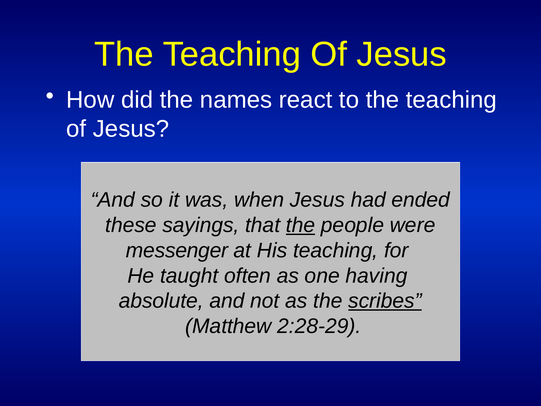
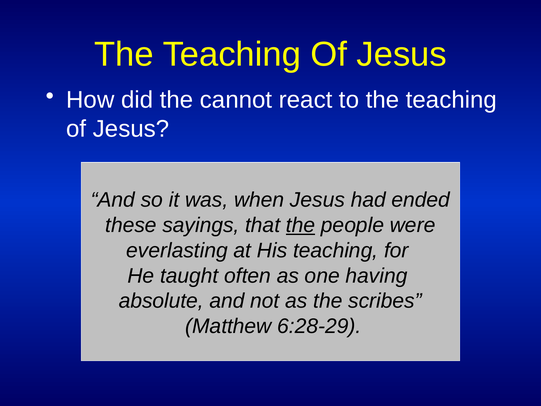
names: names -> cannot
messenger: messenger -> everlasting
scribes underline: present -> none
2:28-29: 2:28-29 -> 6:28-29
